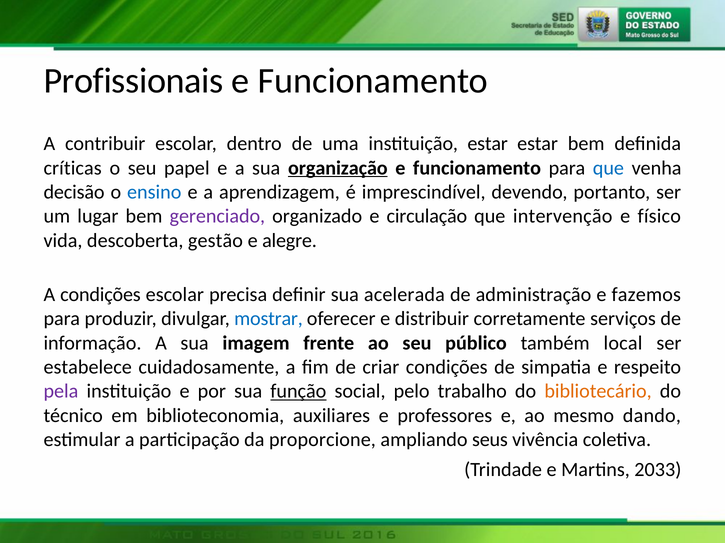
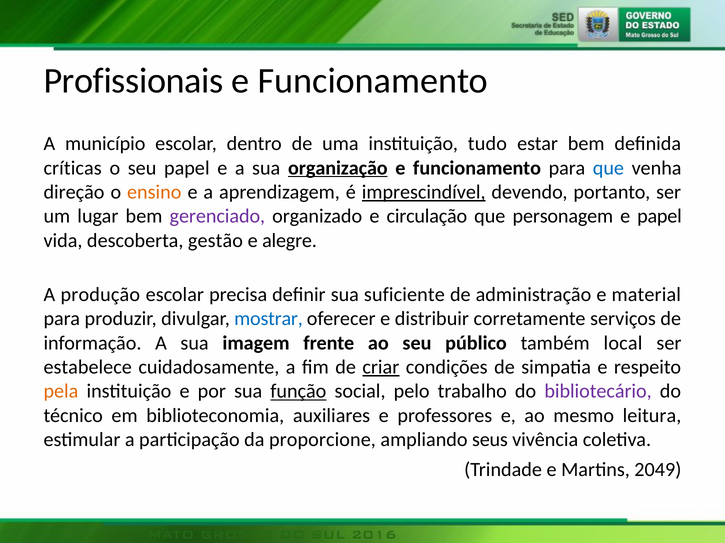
contribuir: contribuir -> município
instituição estar: estar -> tudo
decisão: decisão -> direção
ensino colour: blue -> orange
imprescindível underline: none -> present
intervenção: intervenção -> personagem
e físico: físico -> papel
A condições: condições -> produção
acelerada: acelerada -> suficiente
fazemos: fazemos -> material
criar underline: none -> present
pela colour: purple -> orange
bibliotecário colour: orange -> purple
dando: dando -> leitura
2033: 2033 -> 2049
